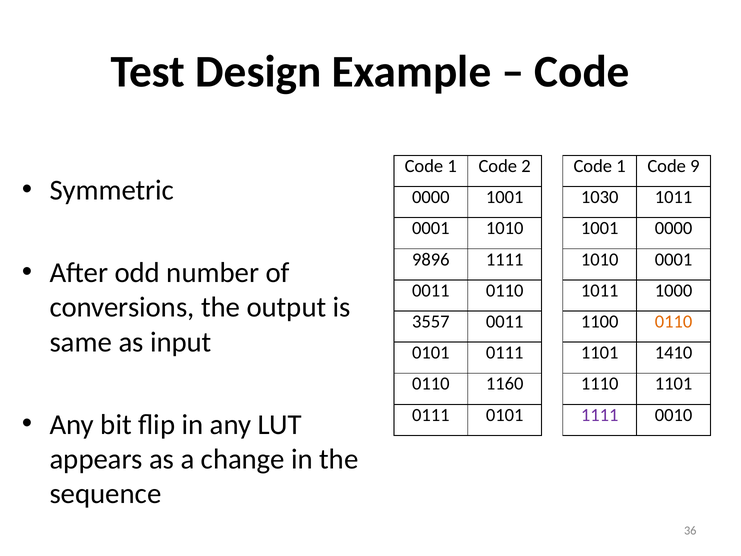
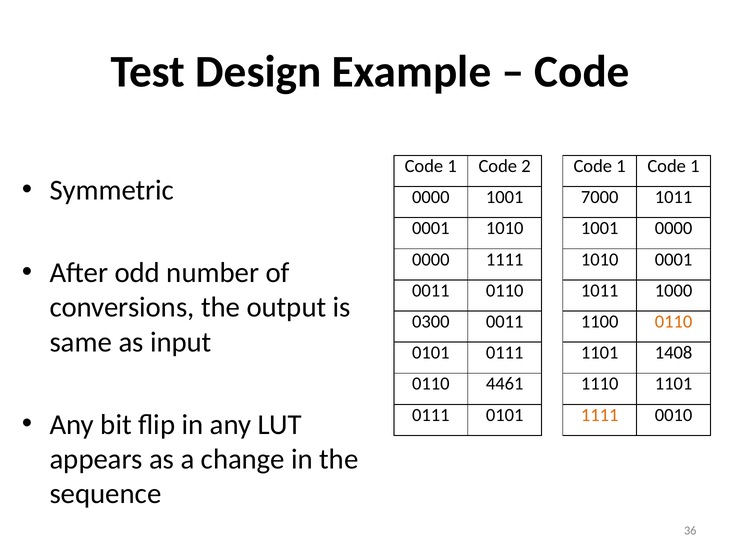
1 Code 9: 9 -> 1
1030: 1030 -> 7000
9896 at (431, 259): 9896 -> 0000
3557: 3557 -> 0300
1410: 1410 -> 1408
1160: 1160 -> 4461
1111 at (600, 415) colour: purple -> orange
